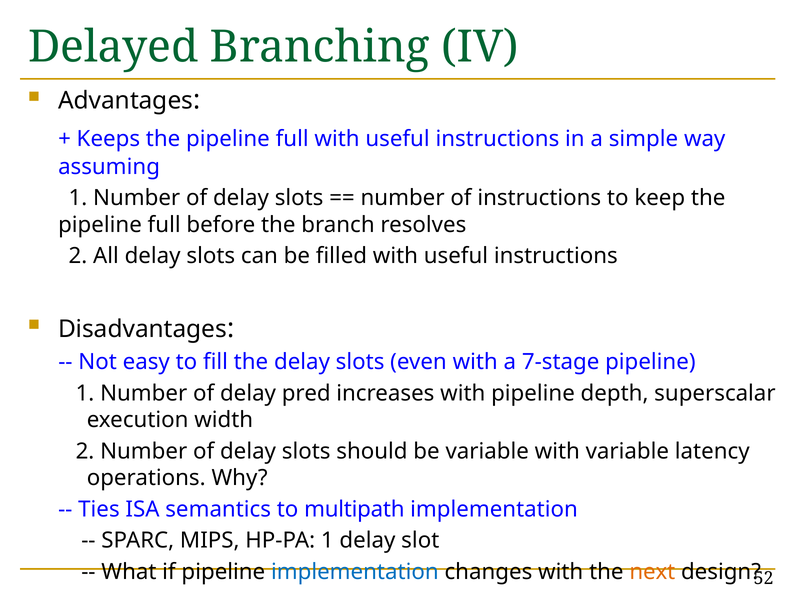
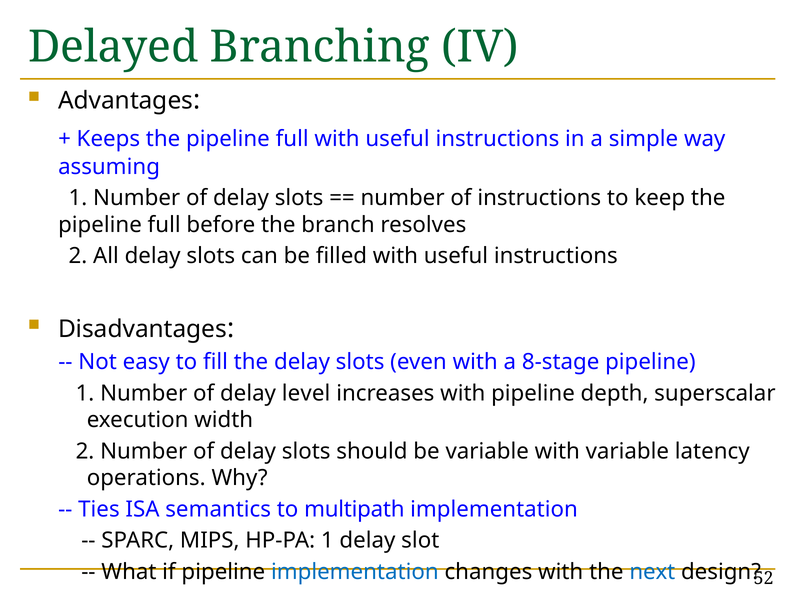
7-stage: 7-stage -> 8-stage
pred: pred -> level
next colour: orange -> blue
